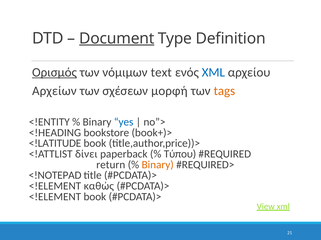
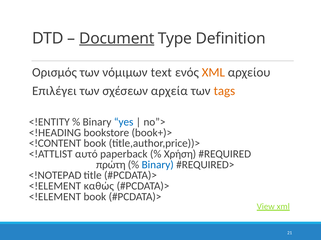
Ορισμός underline: present -> none
XML at (213, 73) colour: blue -> orange
Αρχείων: Αρχείων -> Επιλέγει
μορφή: μορφή -> αρχεία
<!LATITUDE: <!LATITUDE -> <!CONTENT
δίνει: δίνει -> αυτό
Τύπου: Τύπου -> Χρήση
return: return -> πρώτη
Binary at (158, 165) colour: orange -> blue
